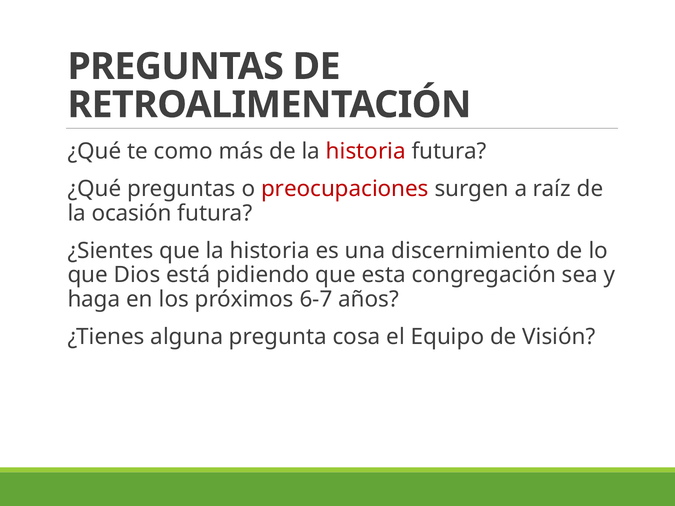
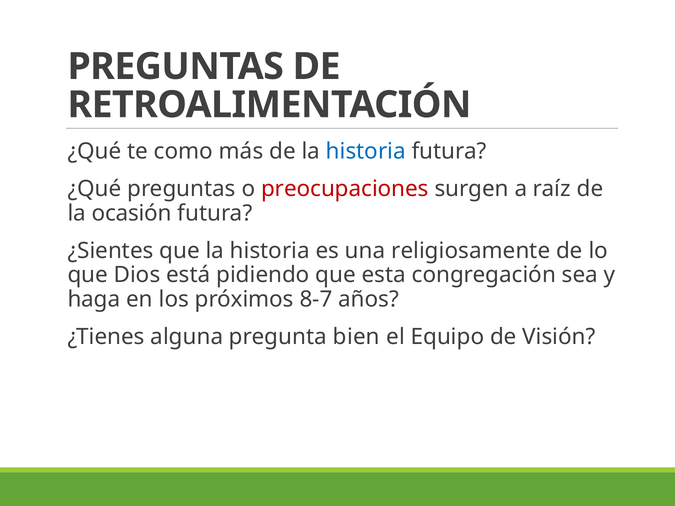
historia at (366, 152) colour: red -> blue
discernimiento: discernimiento -> religiosamente
6-7: 6-7 -> 8-7
cosa: cosa -> bien
